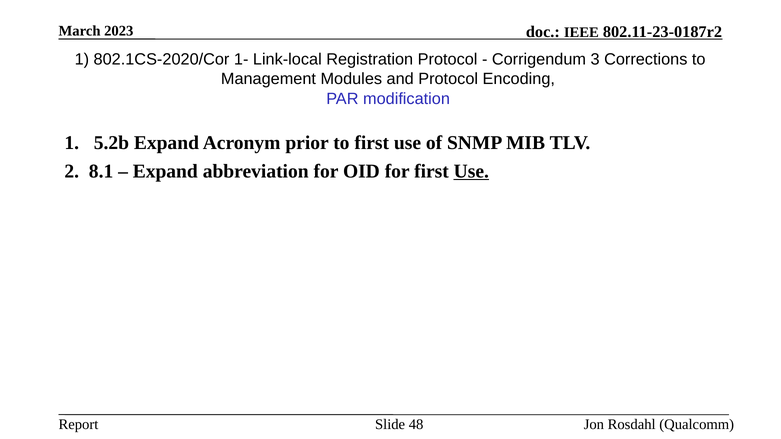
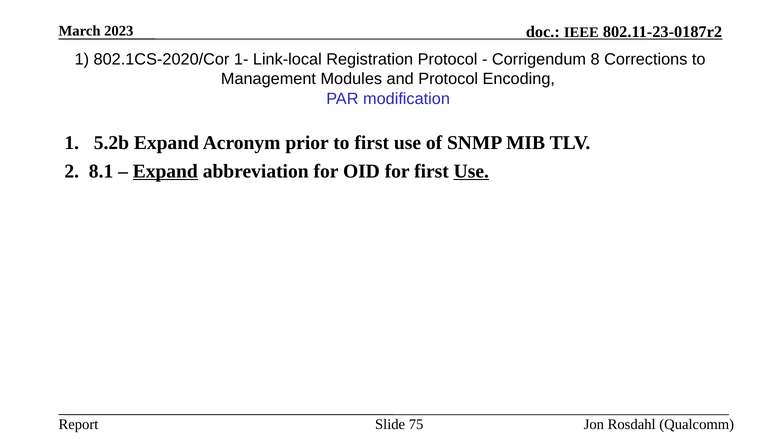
3: 3 -> 8
Expand at (165, 171) underline: none -> present
48: 48 -> 75
